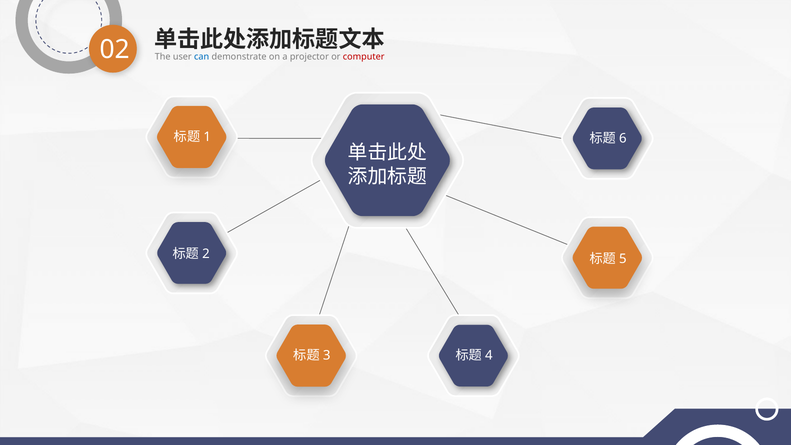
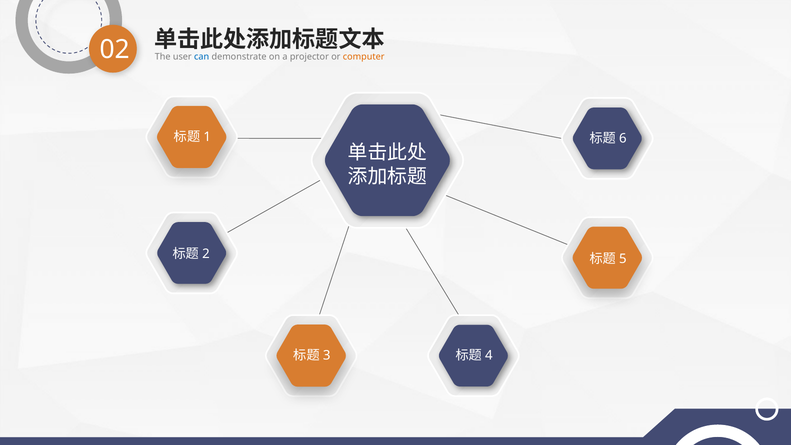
computer colour: red -> orange
